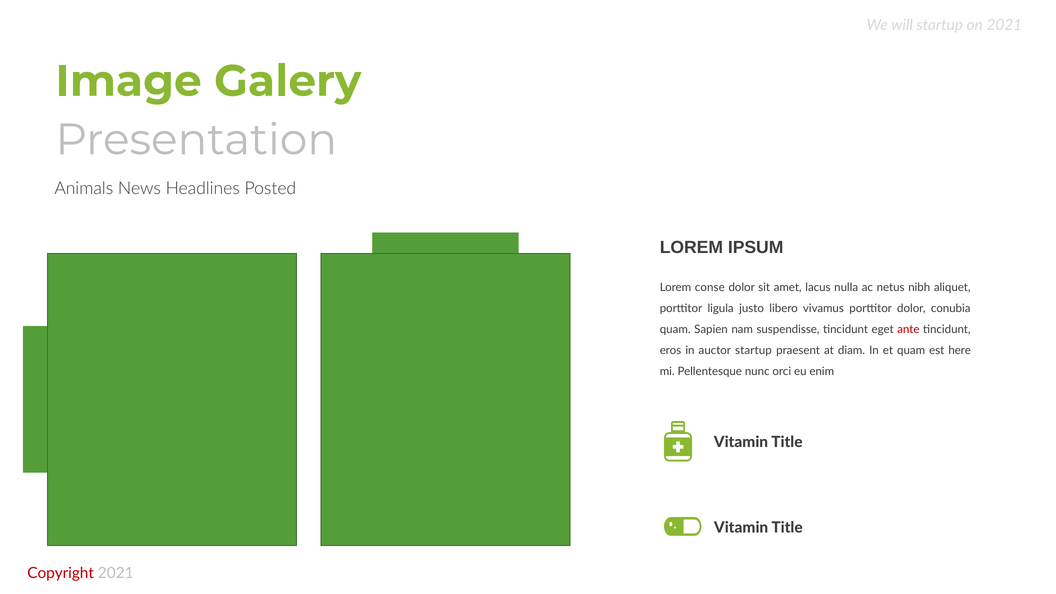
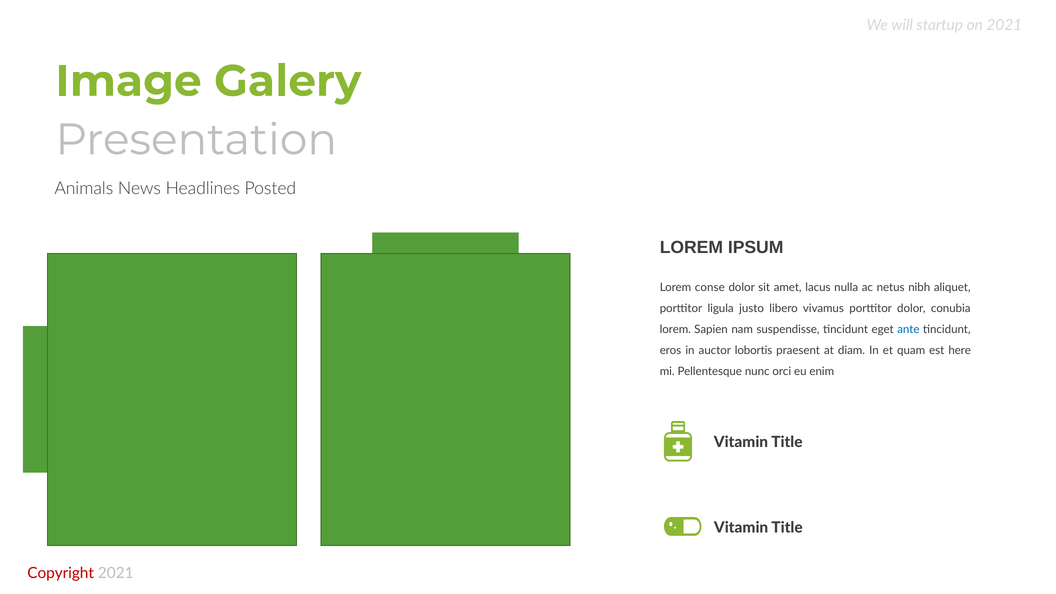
quam at (675, 330): quam -> lorem
ante colour: red -> blue
auctor startup: startup -> lobortis
